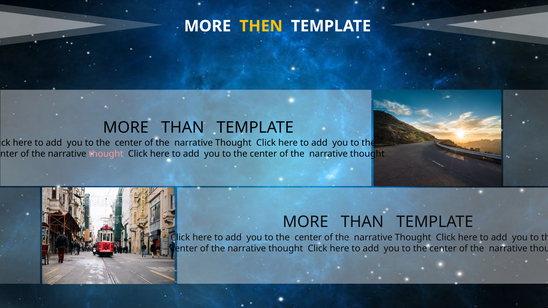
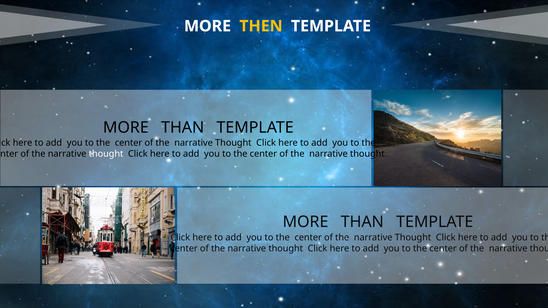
thought at (106, 154) colour: pink -> white
